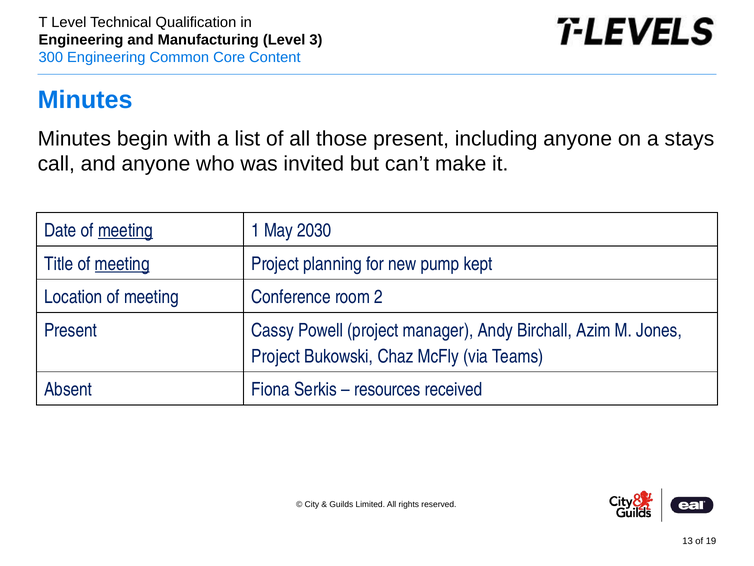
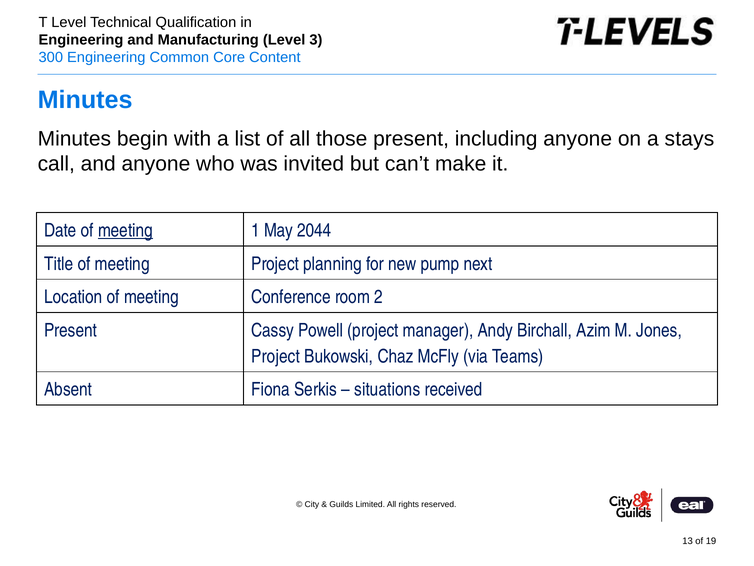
2030: 2030 -> 2044
meeting at (122, 264) underline: present -> none
kept: kept -> next
resources: resources -> situations
